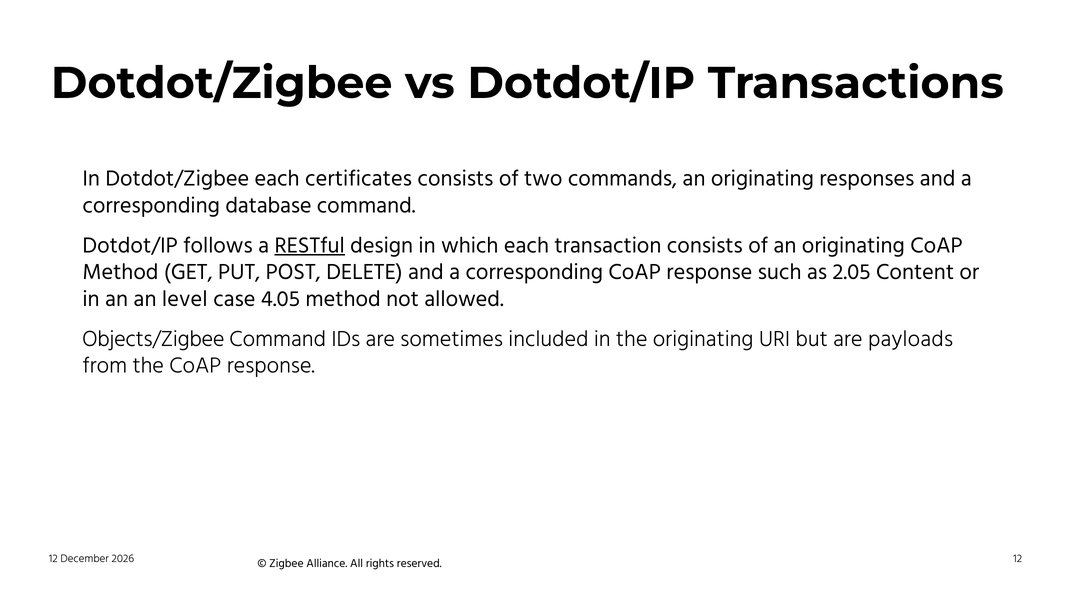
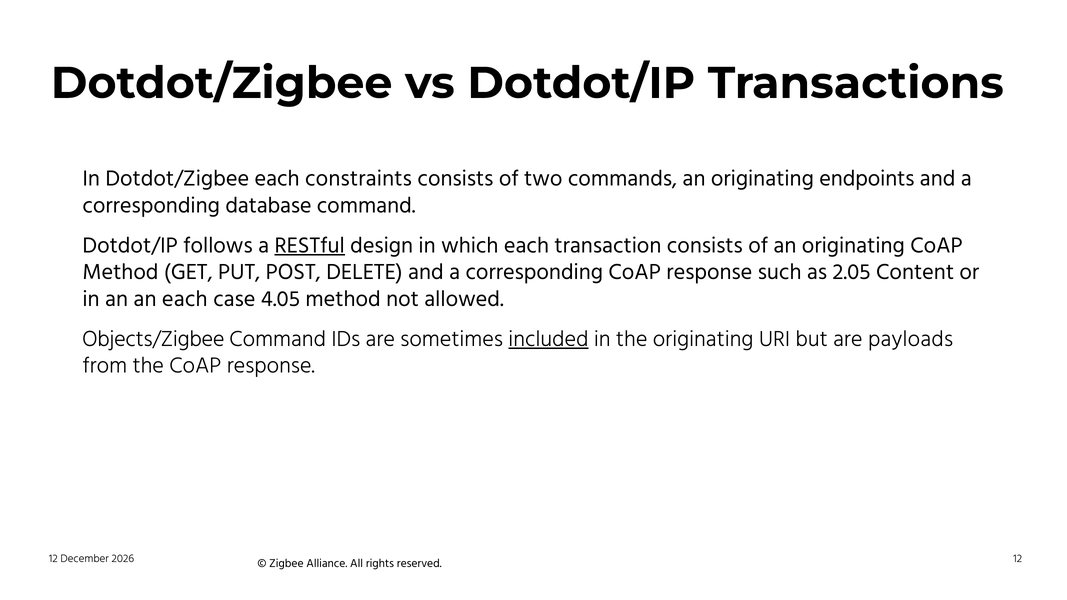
certificates: certificates -> constraints
responses: responses -> endpoints
an level: level -> each
included underline: none -> present
